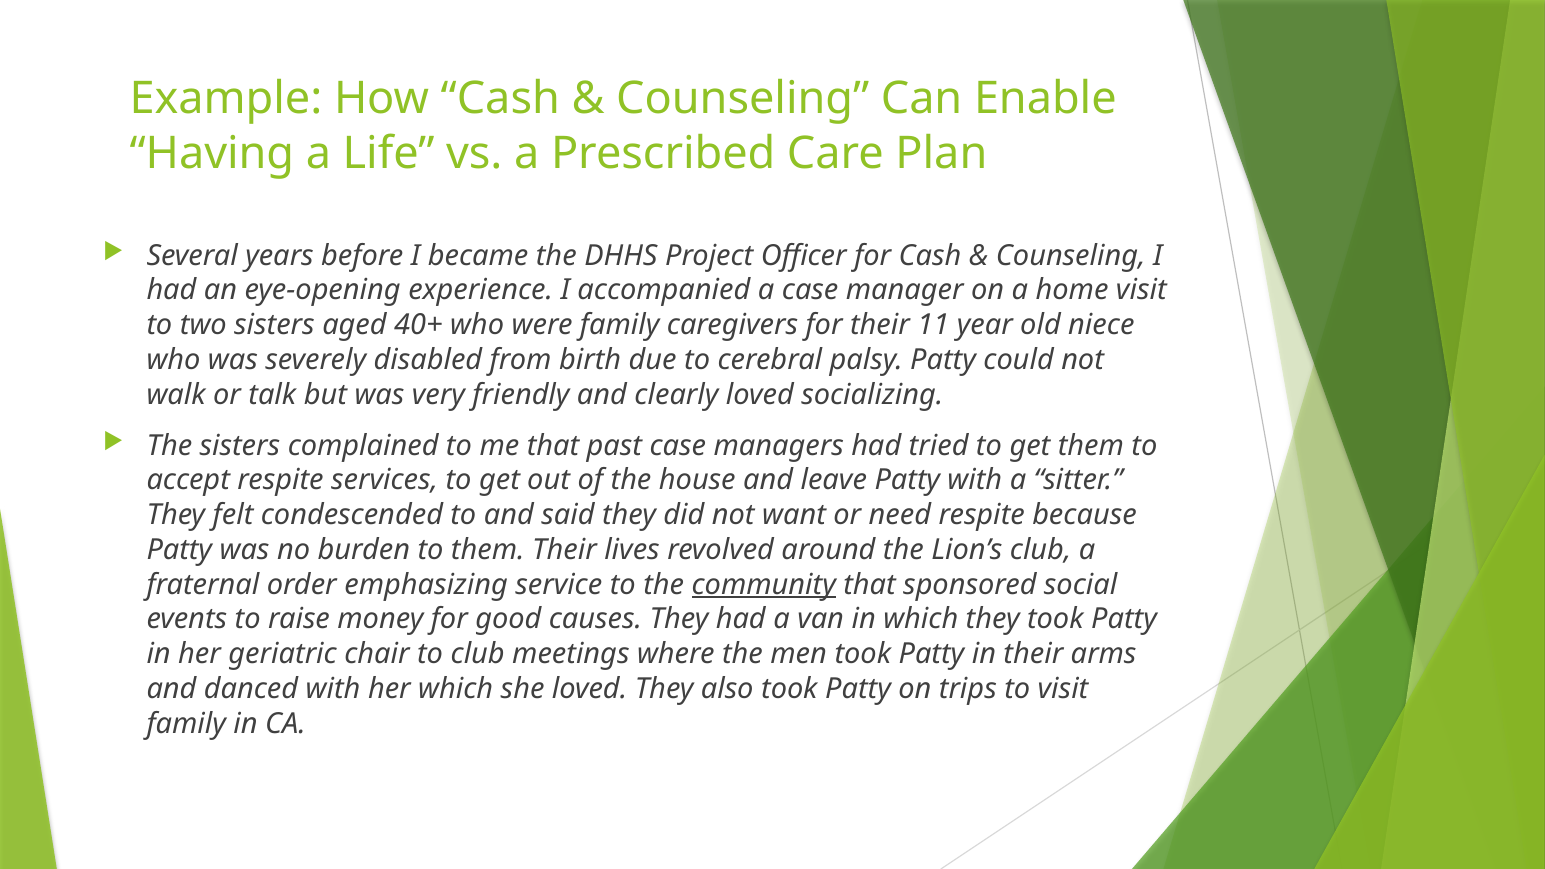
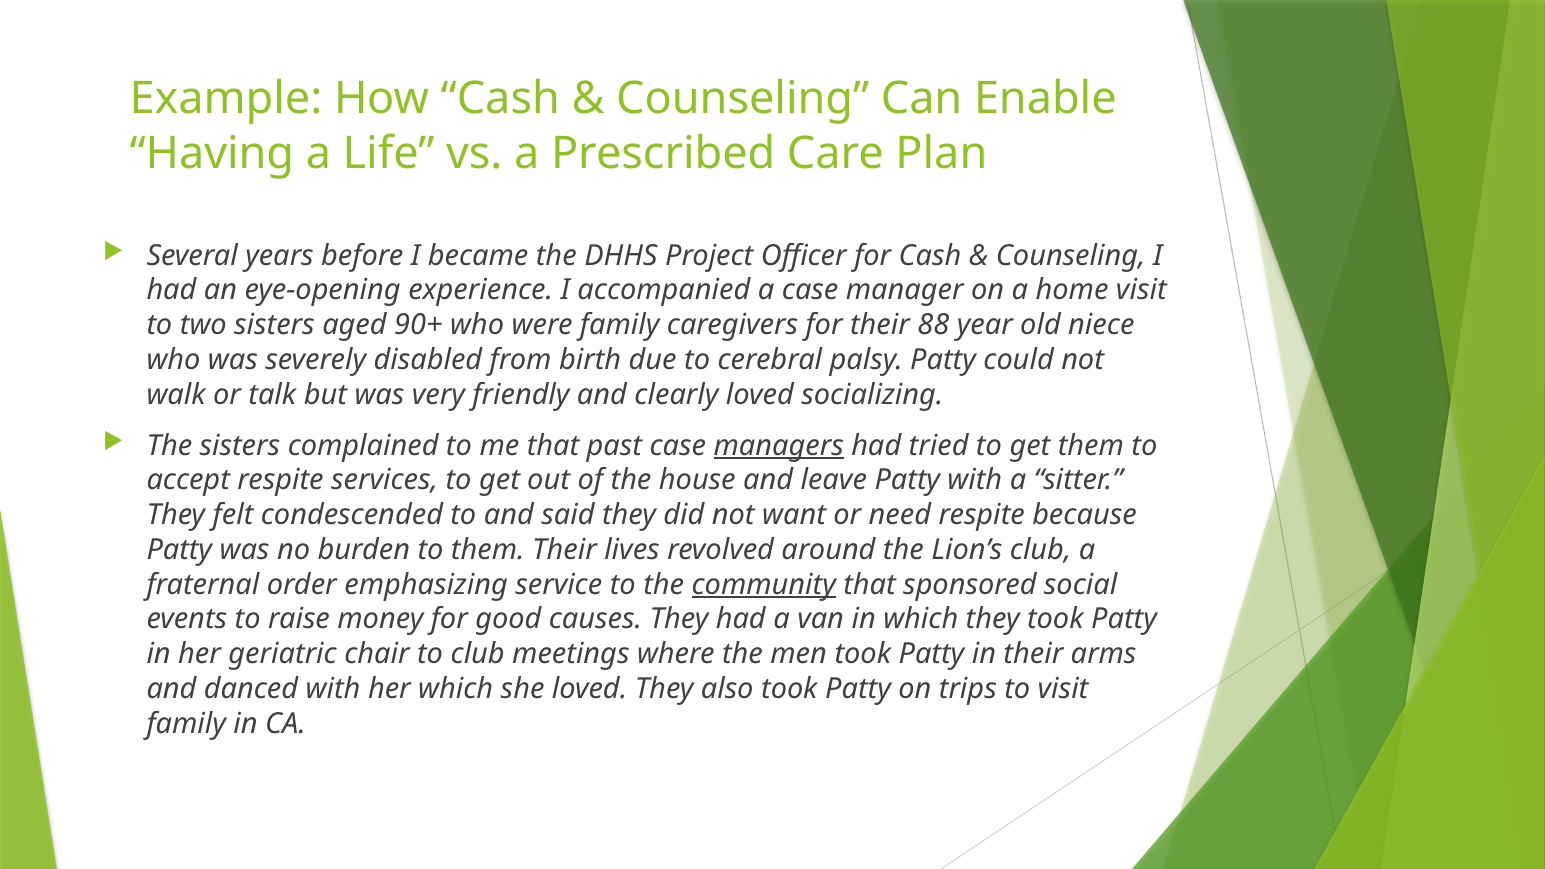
40+: 40+ -> 90+
11: 11 -> 88
managers underline: none -> present
